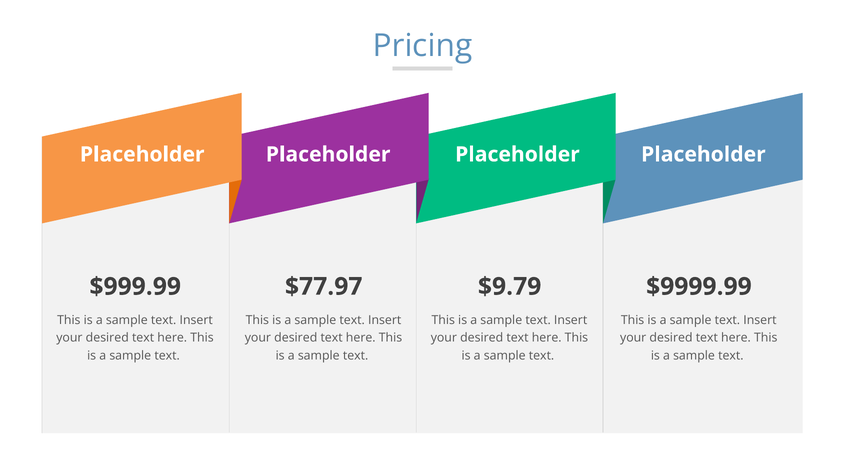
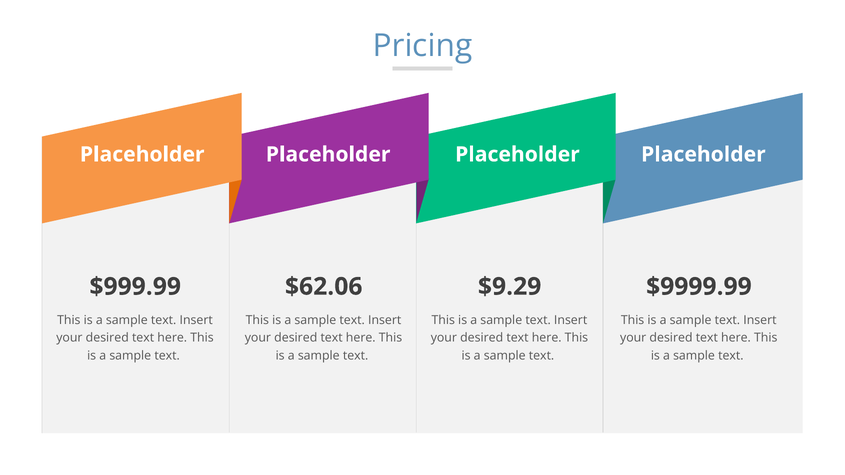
$77.97: $77.97 -> $62.06
$9.79: $9.79 -> $9.29
